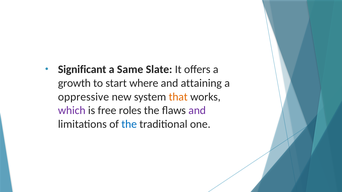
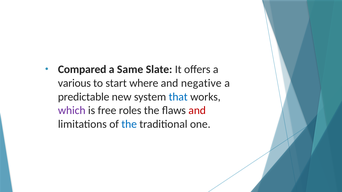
Significant: Significant -> Compared
growth: growth -> various
attaining: attaining -> negative
oppressive: oppressive -> predictable
that colour: orange -> blue
and at (197, 111) colour: purple -> red
